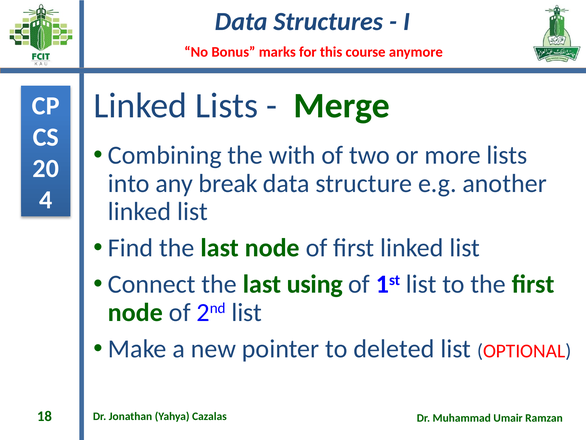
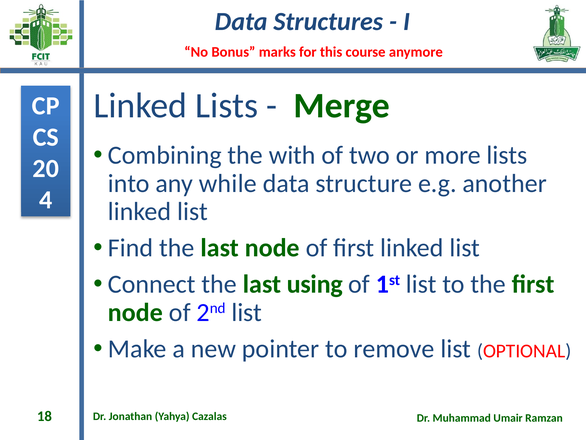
break: break -> while
deleted: deleted -> remove
